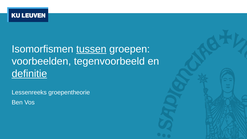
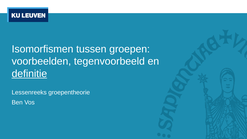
tussen underline: present -> none
